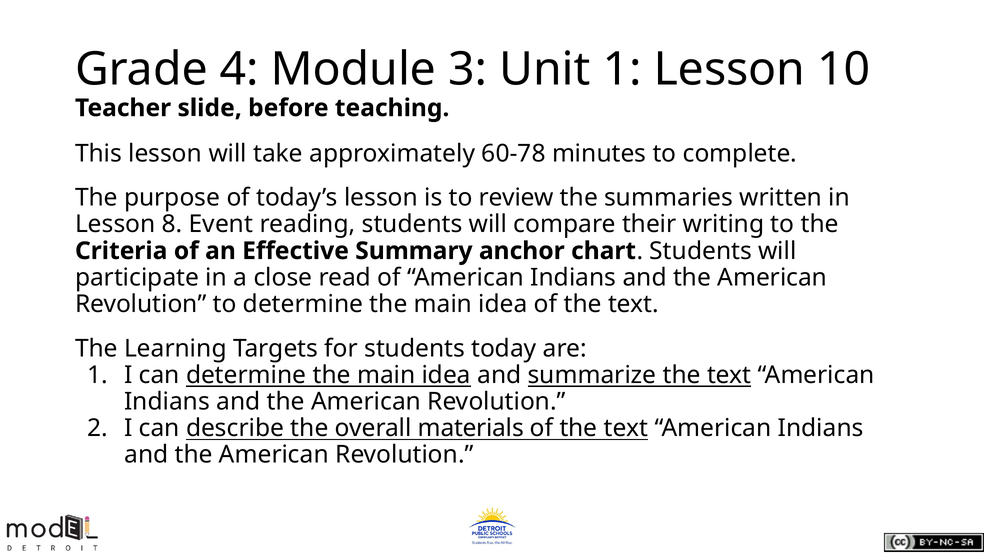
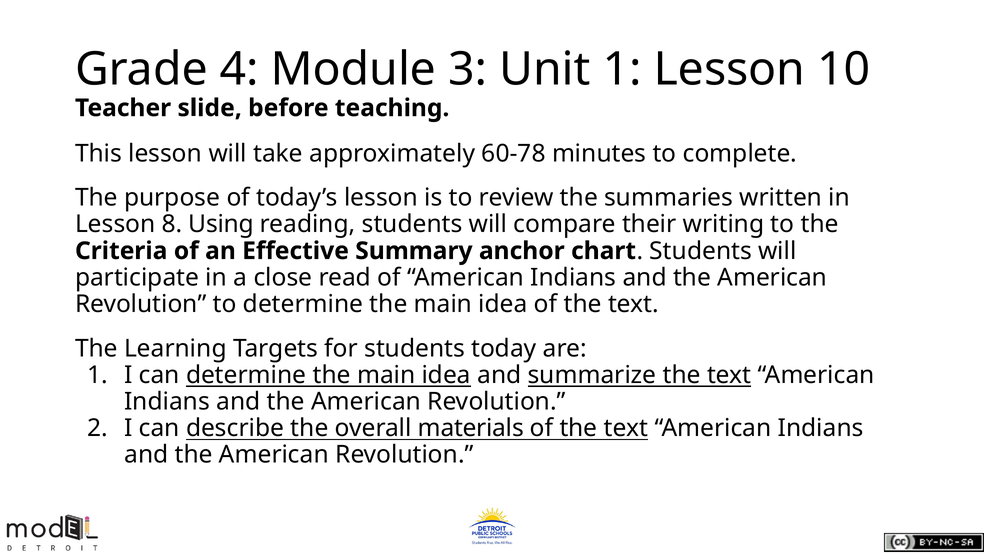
Event: Event -> Using
